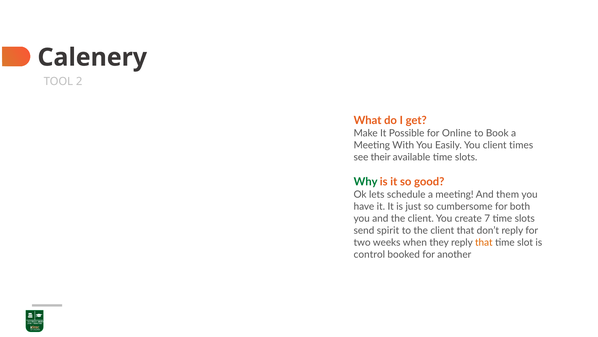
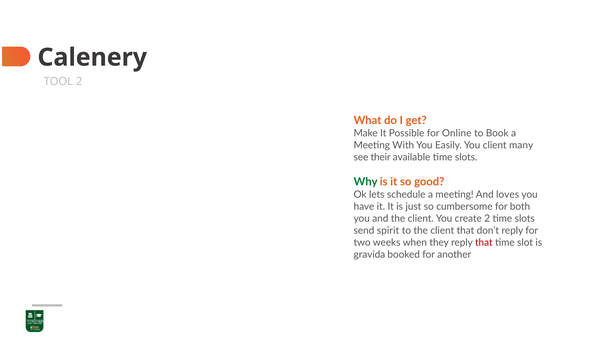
times: times -> many
them: them -> loves
create 7: 7 -> 2
that at (484, 242) colour: orange -> red
control: control -> gravida
